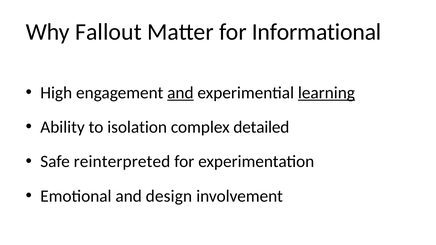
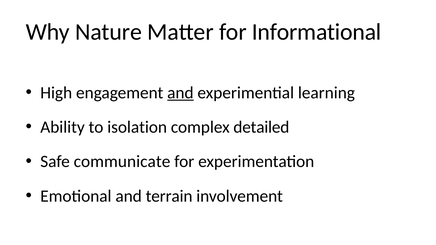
Fallout: Fallout -> Nature
learning underline: present -> none
reinterpreted: reinterpreted -> communicate
design: design -> terrain
